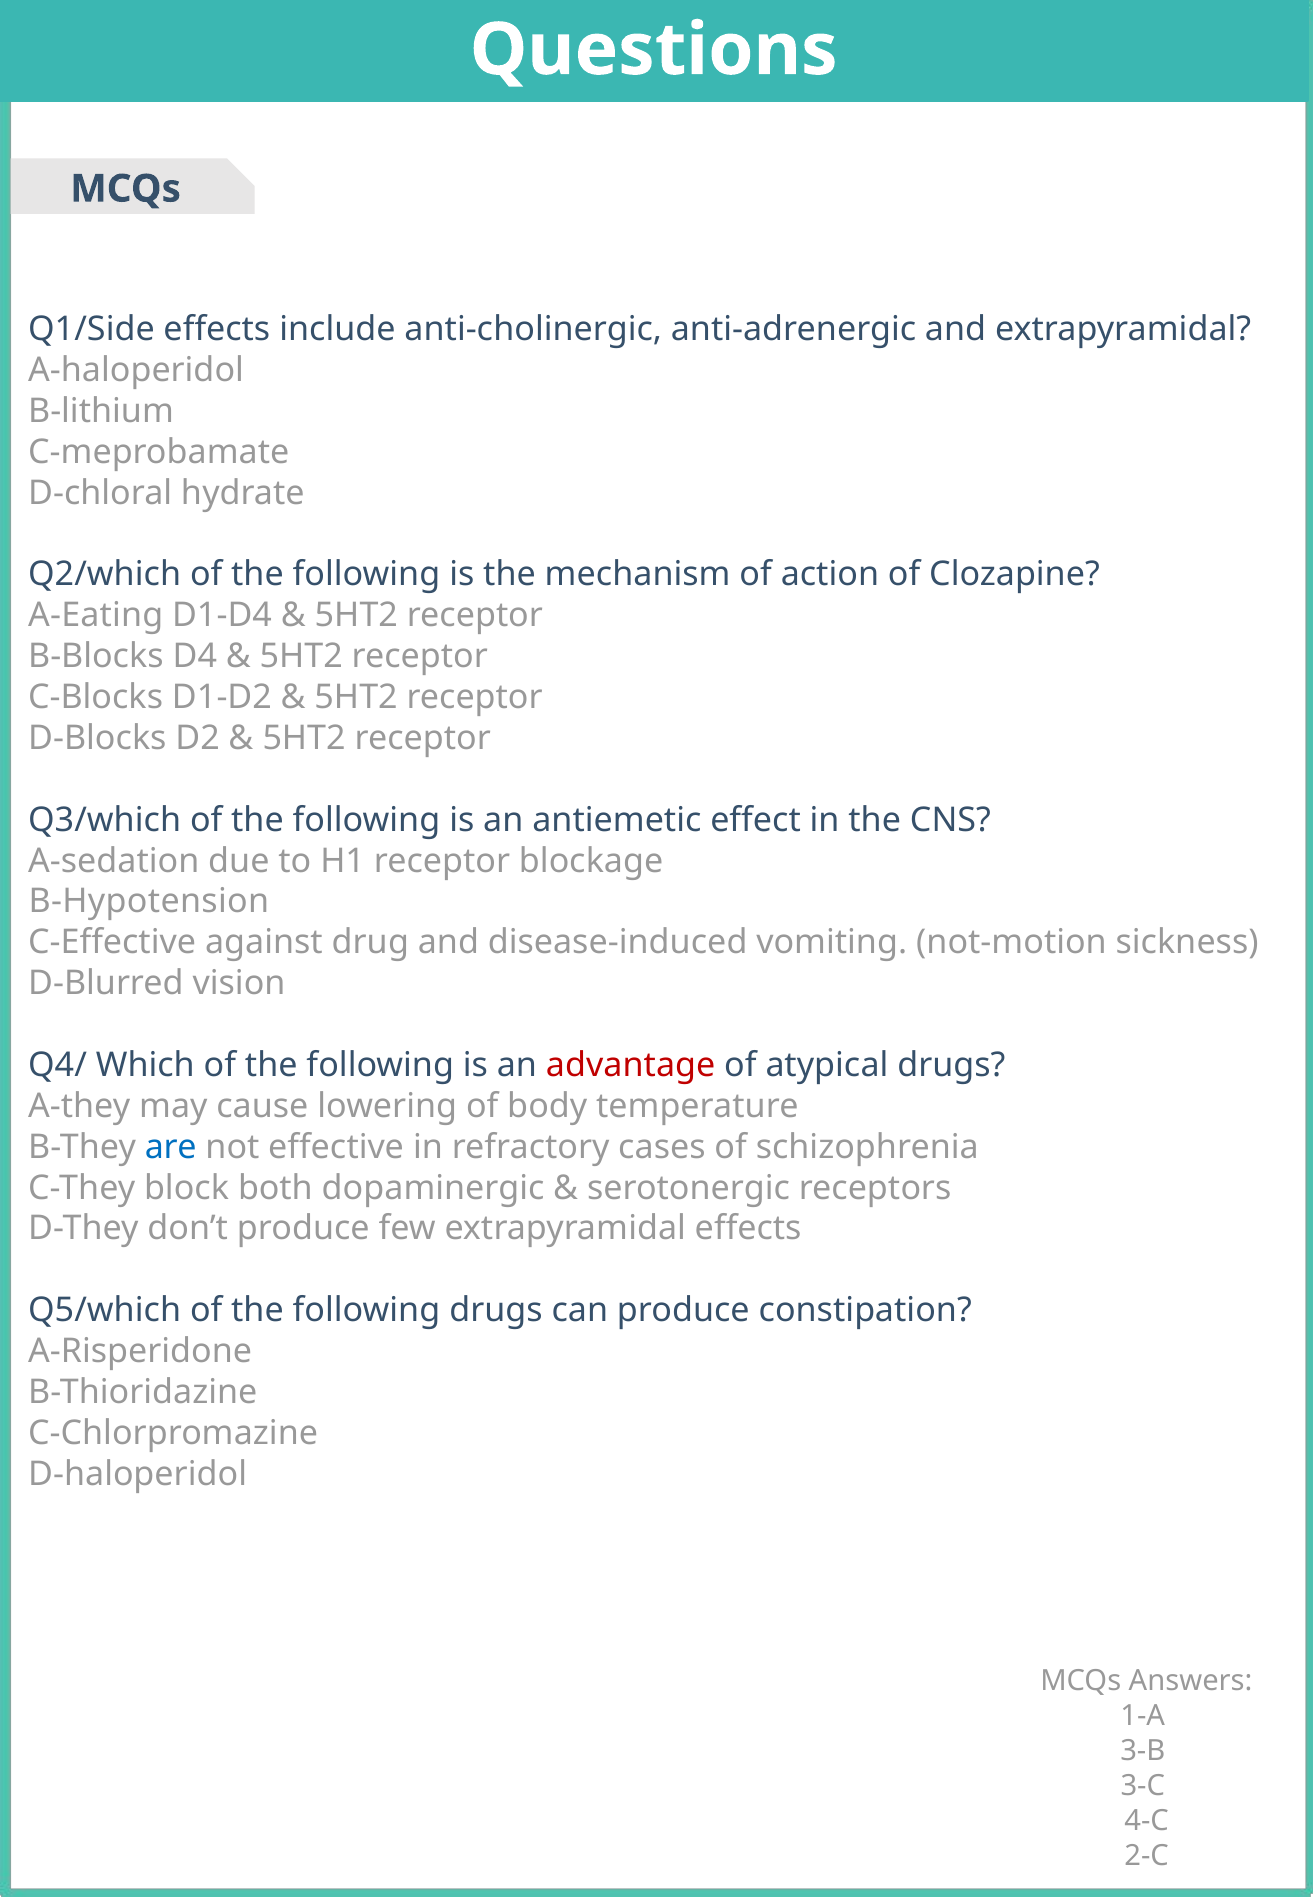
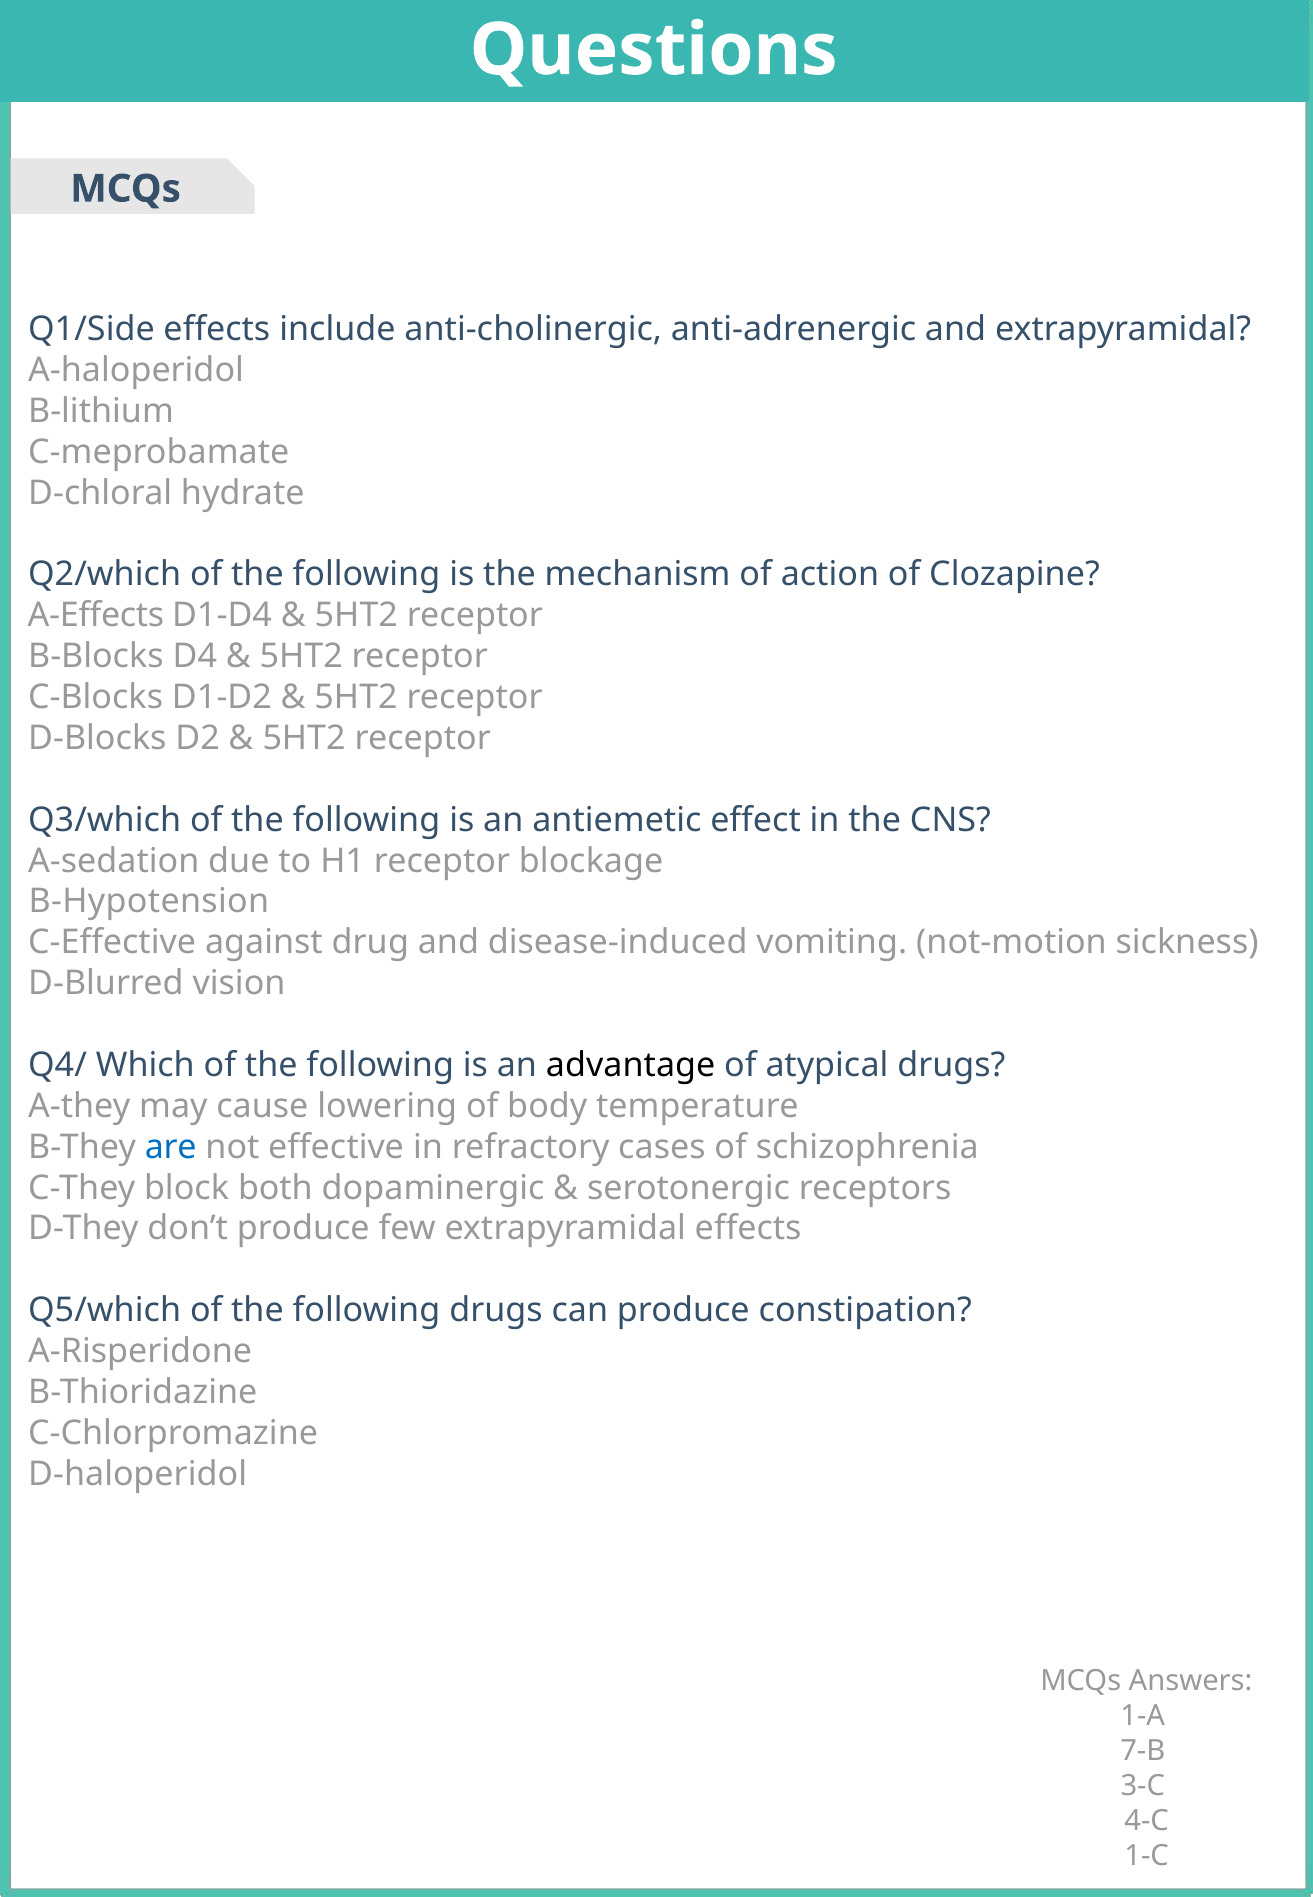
A-Eating: A-Eating -> A-Effects
advantage colour: red -> black
3-B: 3-B -> 7-B
2-C: 2-C -> 1-C
